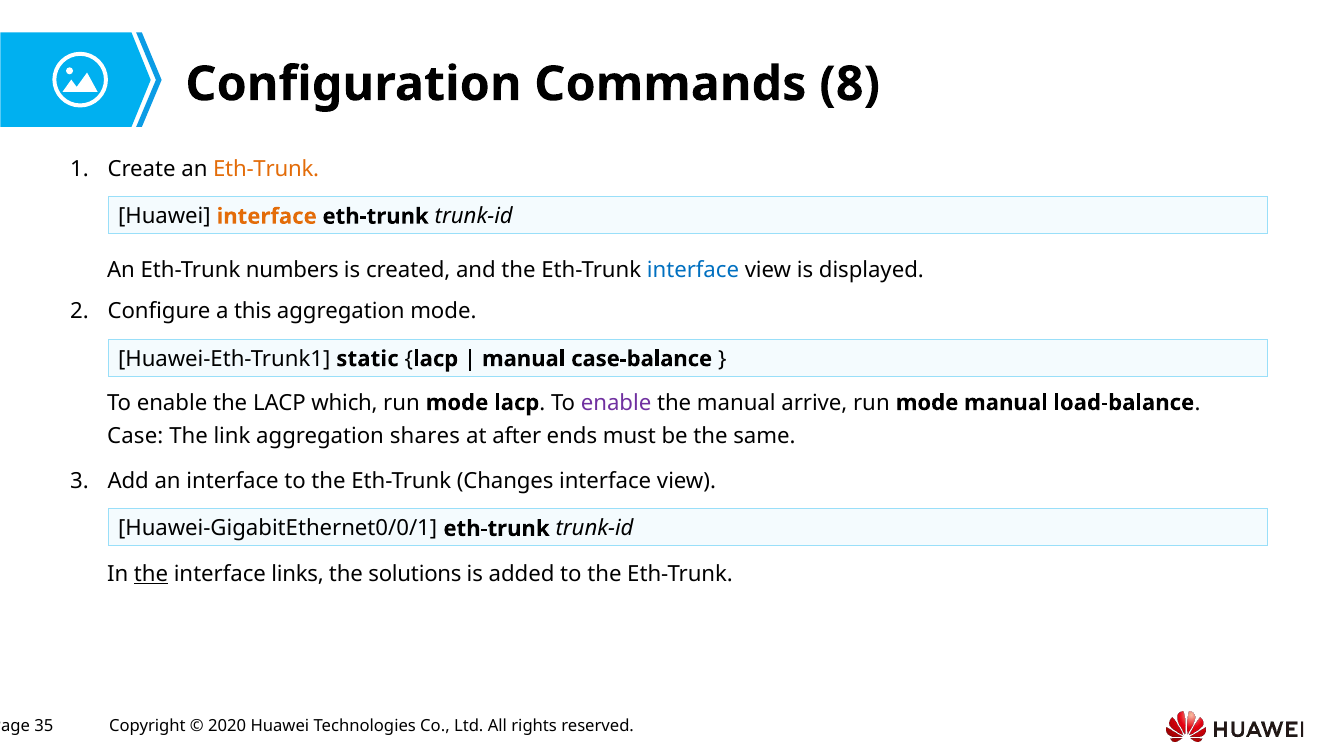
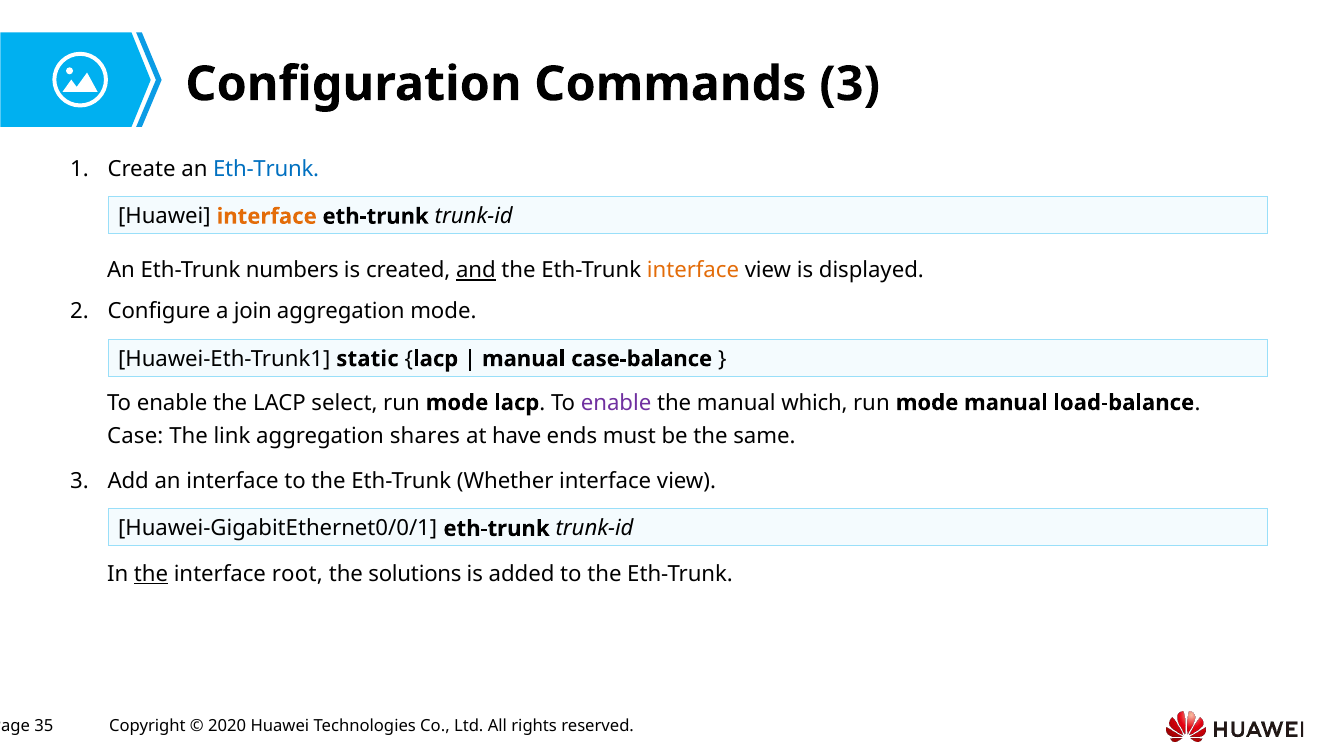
Commands 8: 8 -> 3
Eth-Trunk at (266, 169) colour: orange -> blue
and underline: none -> present
interface at (693, 270) colour: blue -> orange
this: this -> join
which: which -> select
arrive: arrive -> which
after: after -> have
Changes: Changes -> Whether
links: links -> root
